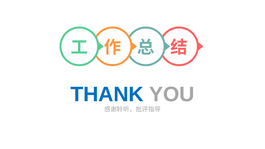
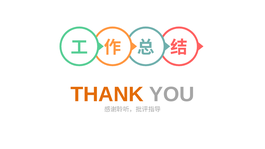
THANK colour: blue -> orange
